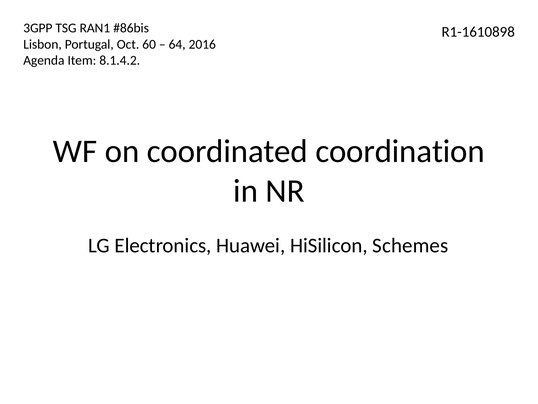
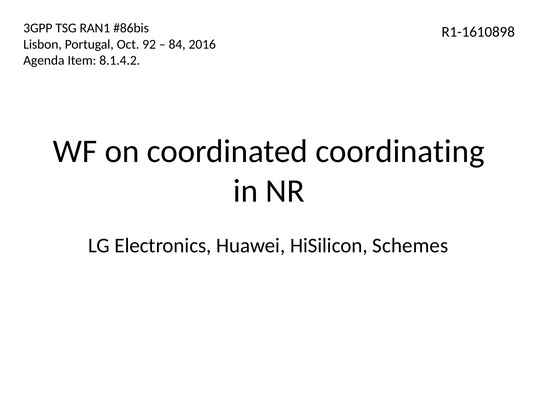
60: 60 -> 92
64: 64 -> 84
coordination: coordination -> coordinating
